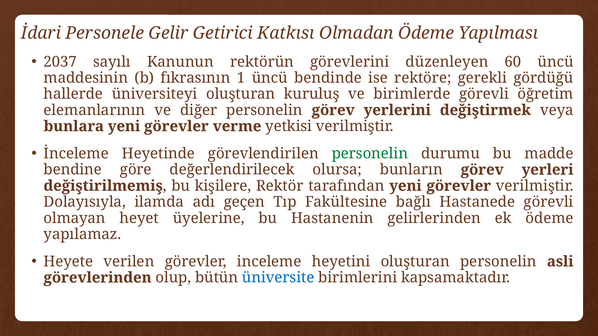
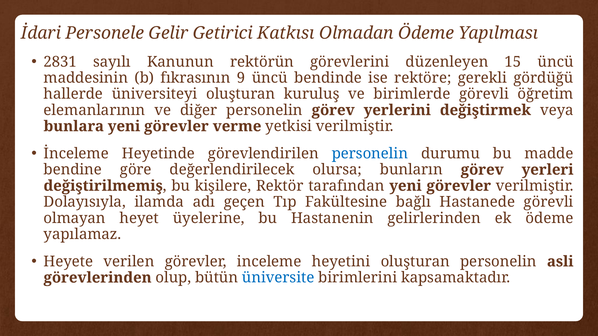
2037: 2037 -> 2831
60: 60 -> 15
1: 1 -> 9
personelin at (370, 154) colour: green -> blue
